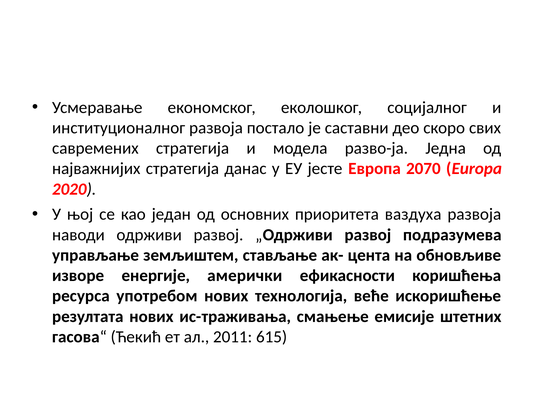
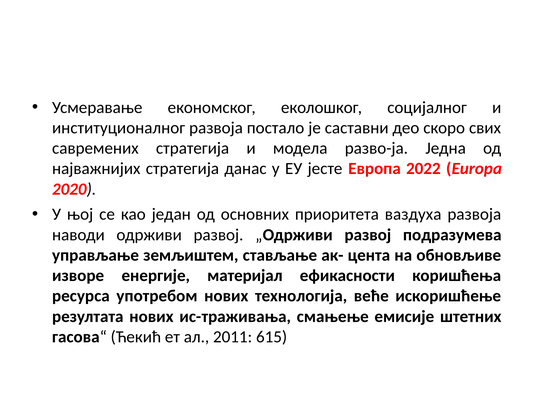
2070: 2070 -> 2022
амерички: амерички -> материјал
